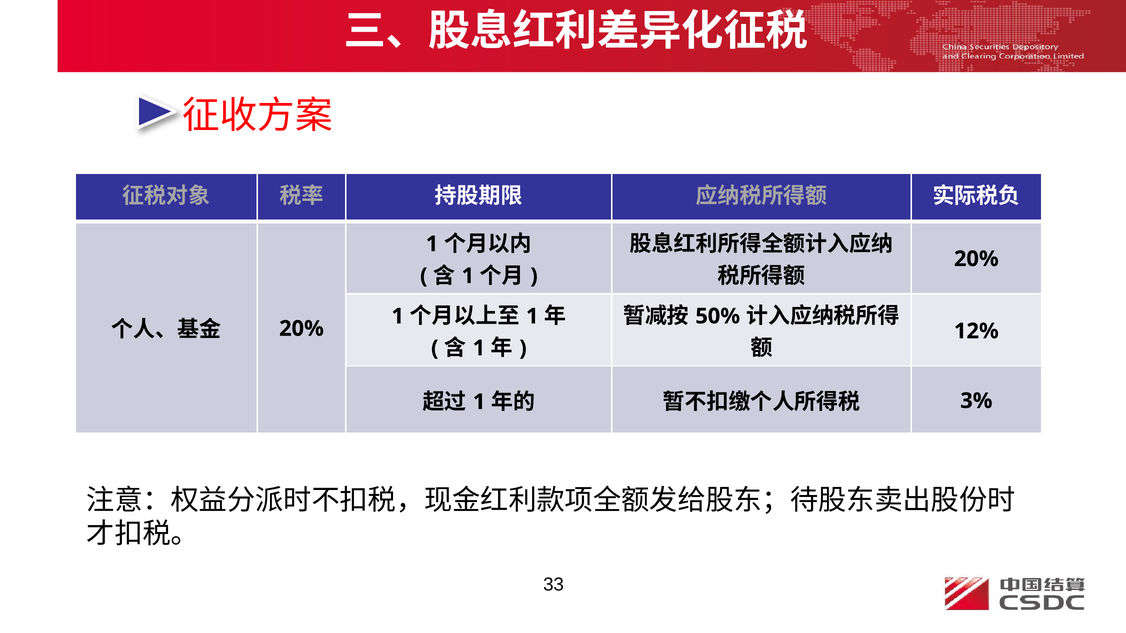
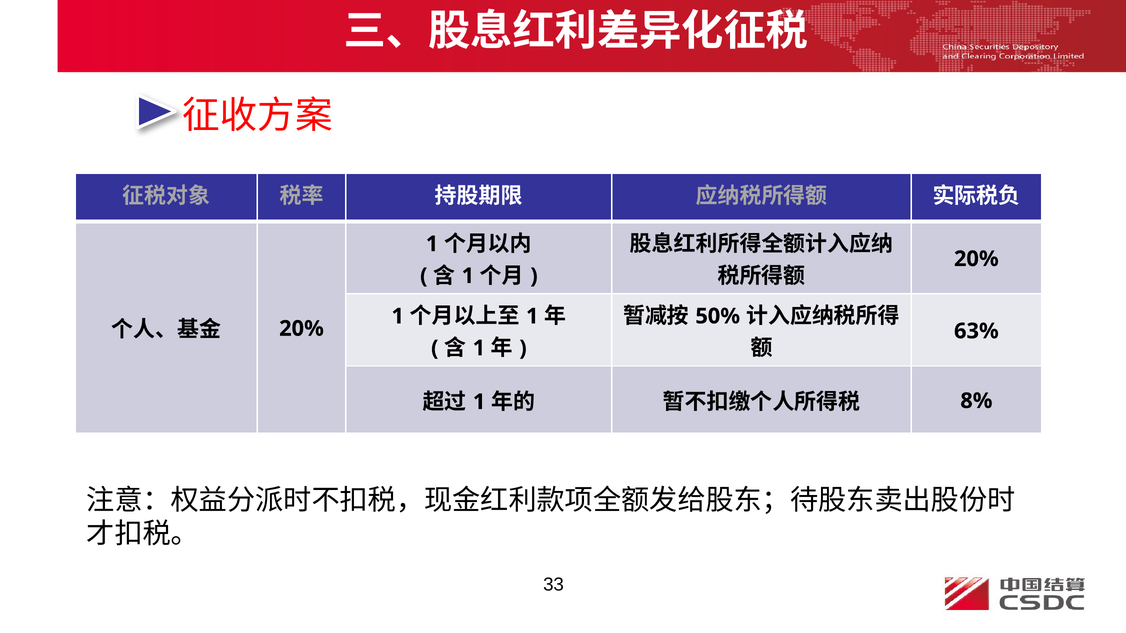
12%: 12% -> 63%
3%: 3% -> 8%
